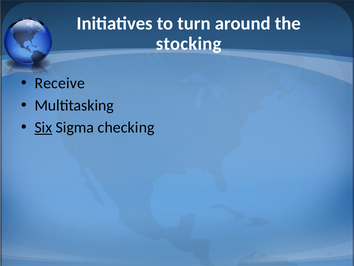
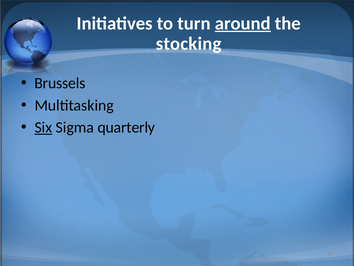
around underline: none -> present
Receive: Receive -> Brussels
checking: checking -> quarterly
